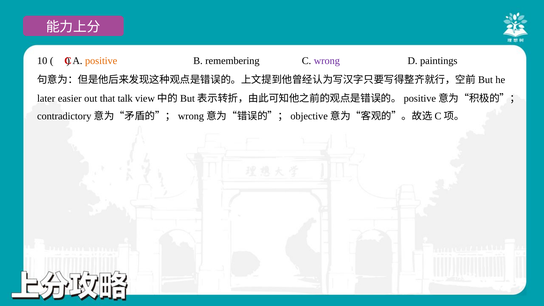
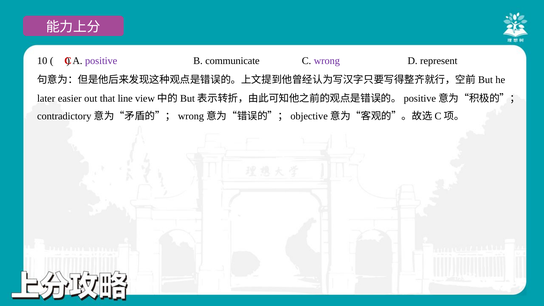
positive colour: orange -> purple
remembering: remembering -> communicate
paintings: paintings -> represent
talk: talk -> line
